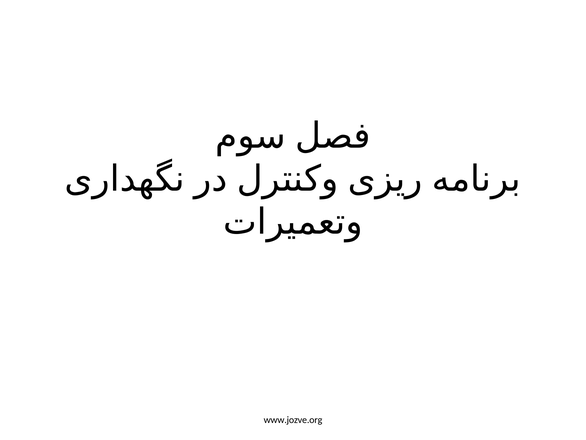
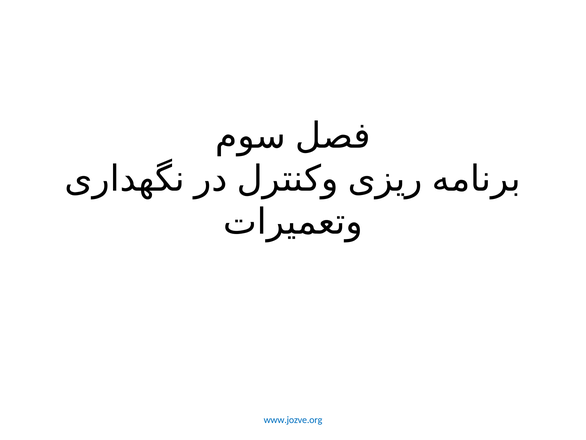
www.jozve.org colour: black -> blue
